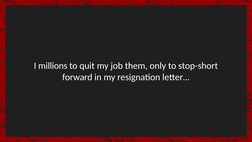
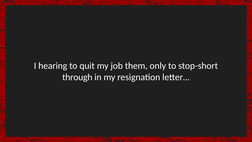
millions: millions -> hearing
forward: forward -> through
